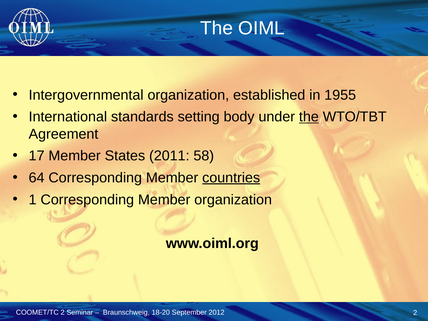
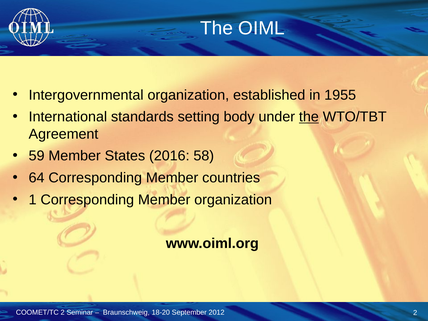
17: 17 -> 59
2011: 2011 -> 2016
countries underline: present -> none
